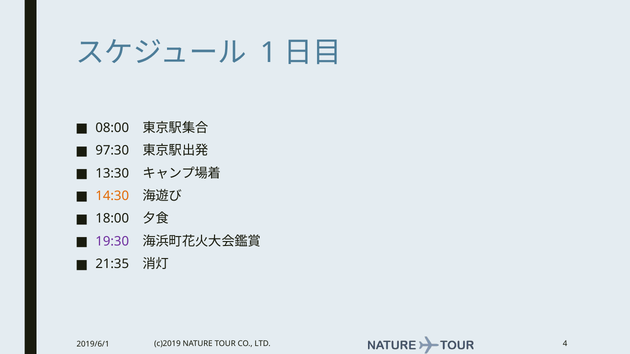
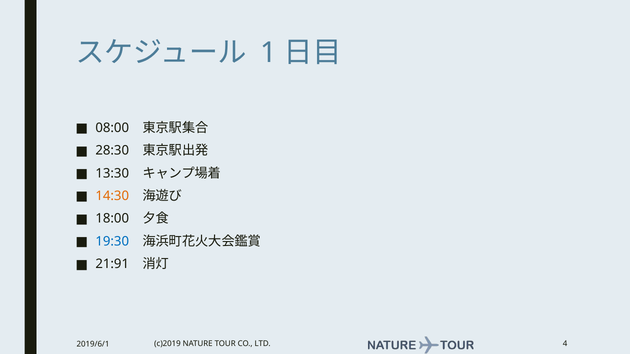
97:30: 97:30 -> 28:30
19:30 colour: purple -> blue
21:35: 21:35 -> 21:91
